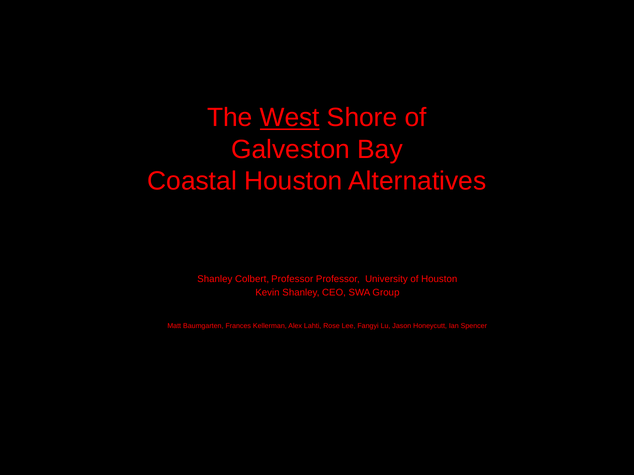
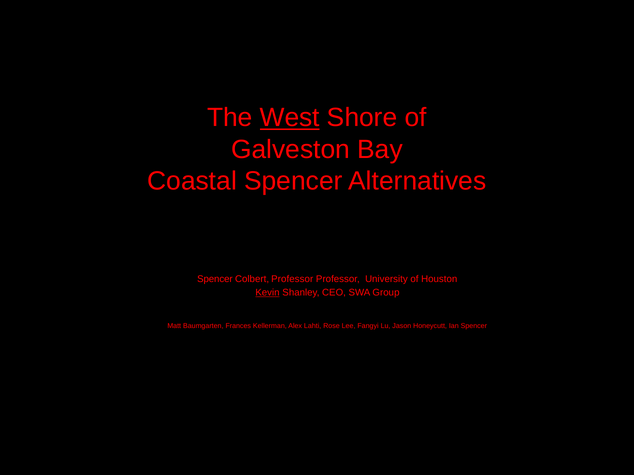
Coastal Houston: Houston -> Spencer
Shanley at (215, 279): Shanley -> Spencer
Kevin underline: none -> present
